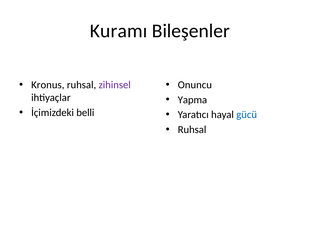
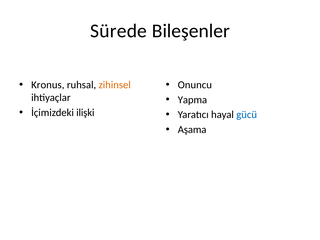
Kuramı: Kuramı -> Sürede
zihinsel colour: purple -> orange
belli: belli -> ilişki
Ruhsal at (192, 130): Ruhsal -> Aşama
